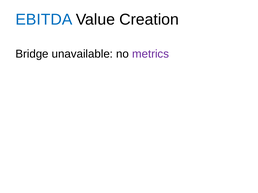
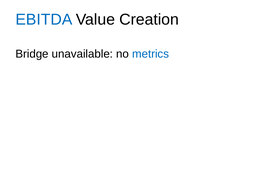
metrics colour: purple -> blue
